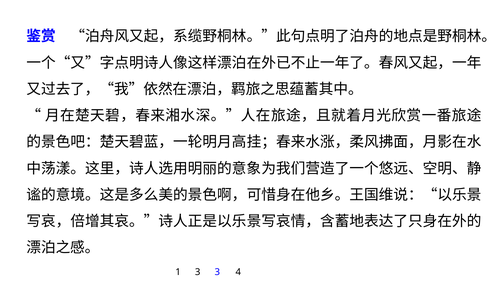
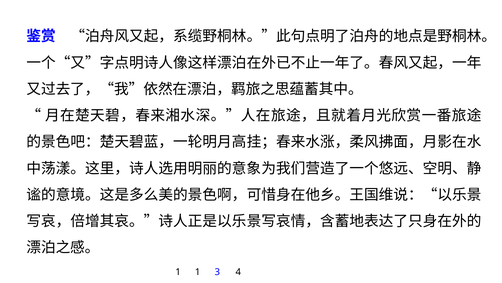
1 3: 3 -> 1
